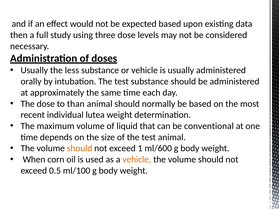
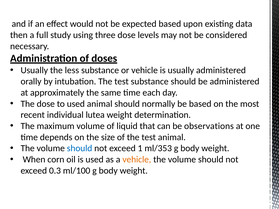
to than: than -> used
conventional: conventional -> observations
should at (80, 149) colour: orange -> blue
ml/600: ml/600 -> ml/353
0.5: 0.5 -> 0.3
